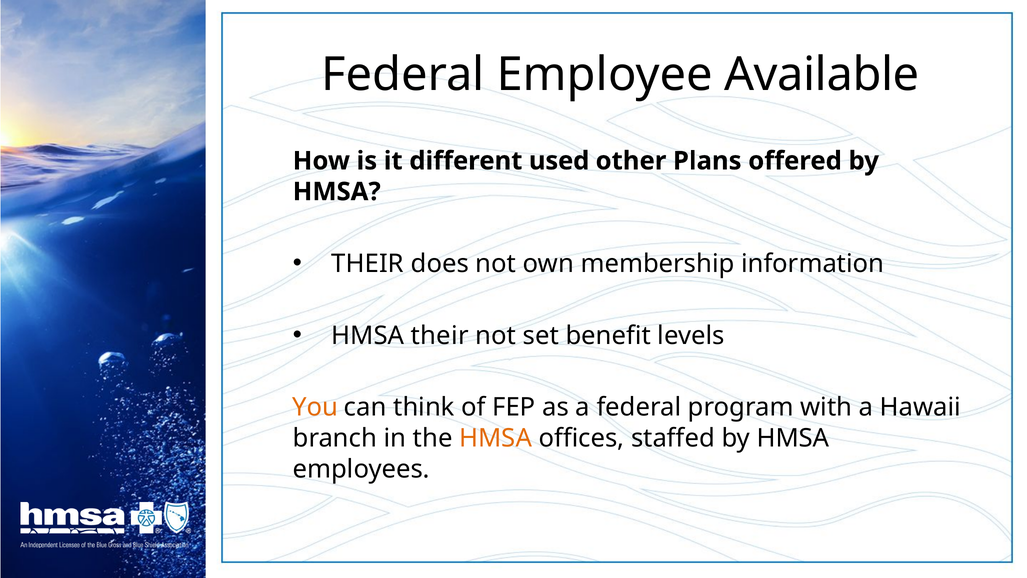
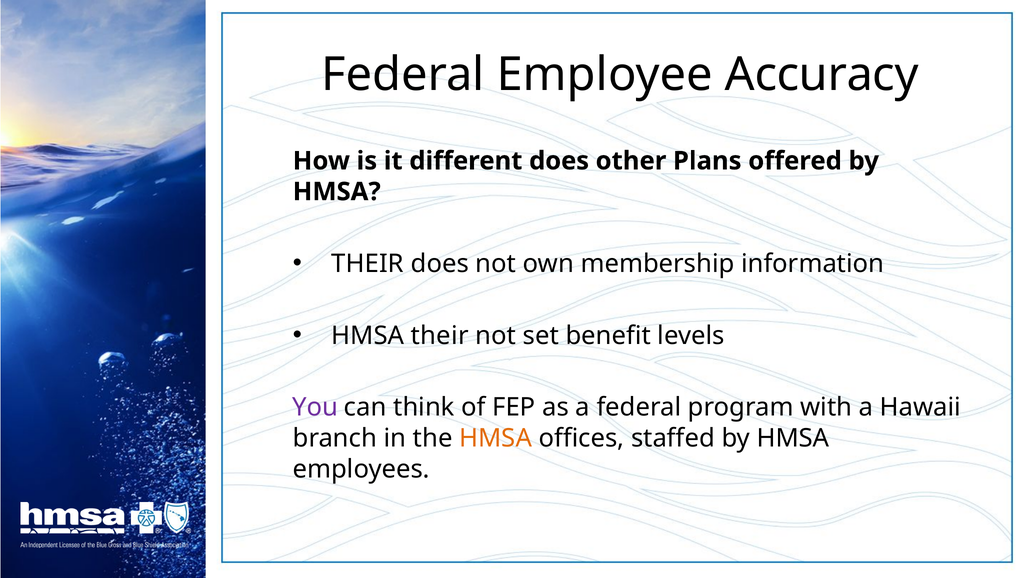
Available: Available -> Accuracy
different used: used -> does
You colour: orange -> purple
